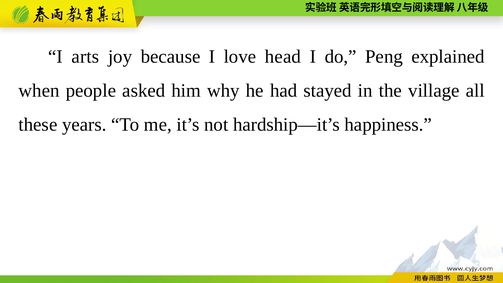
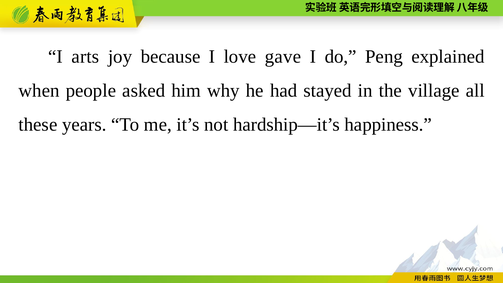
head: head -> gave
